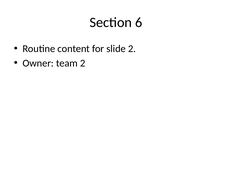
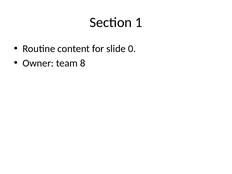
6: 6 -> 1
slide 2: 2 -> 0
team 2: 2 -> 8
